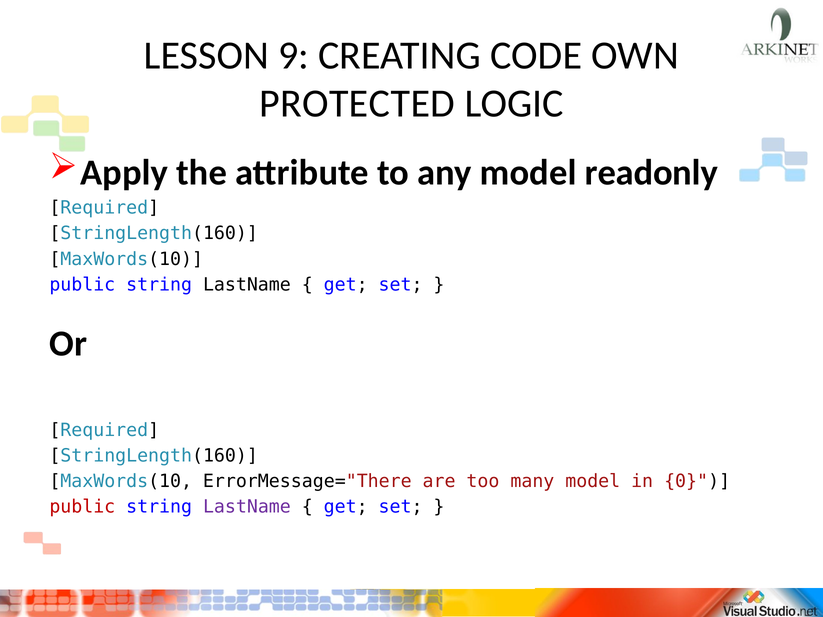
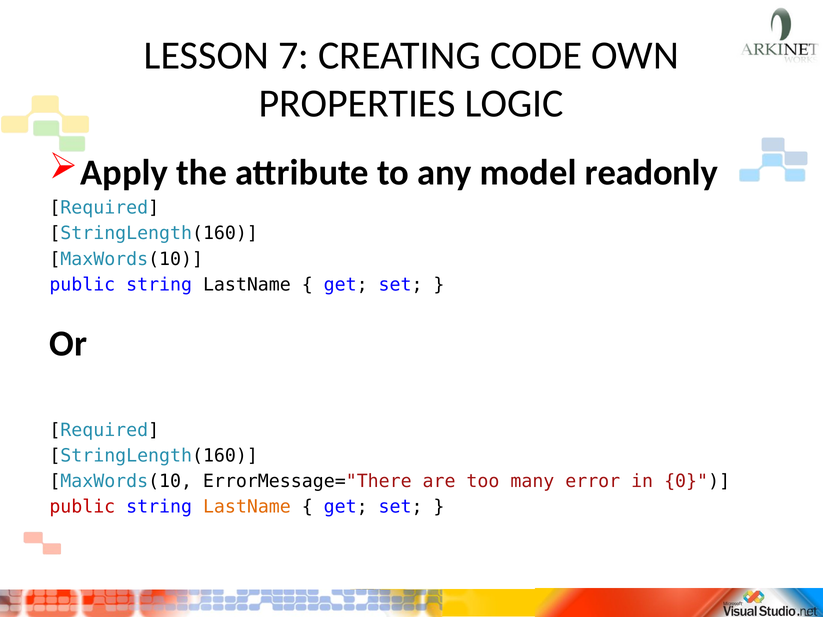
9: 9 -> 7
PROTECTED: PROTECTED -> PROPERTIES
many model: model -> error
LastName at (247, 507) colour: purple -> orange
